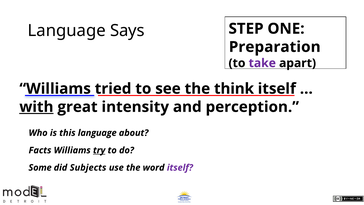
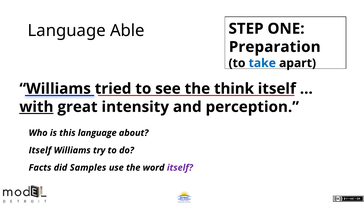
Says: Says -> Able
take colour: purple -> blue
Facts at (40, 150): Facts -> Itself
try underline: present -> none
Some: Some -> Facts
Subjects: Subjects -> Samples
